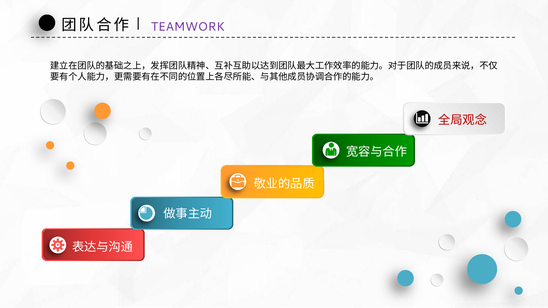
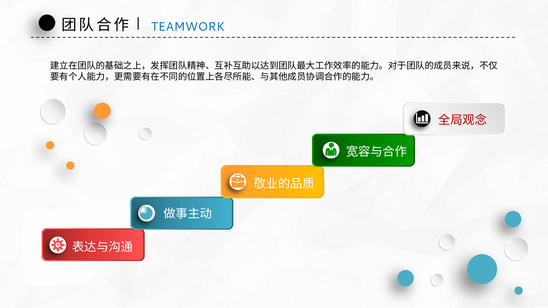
TEAMWORK colour: purple -> blue
